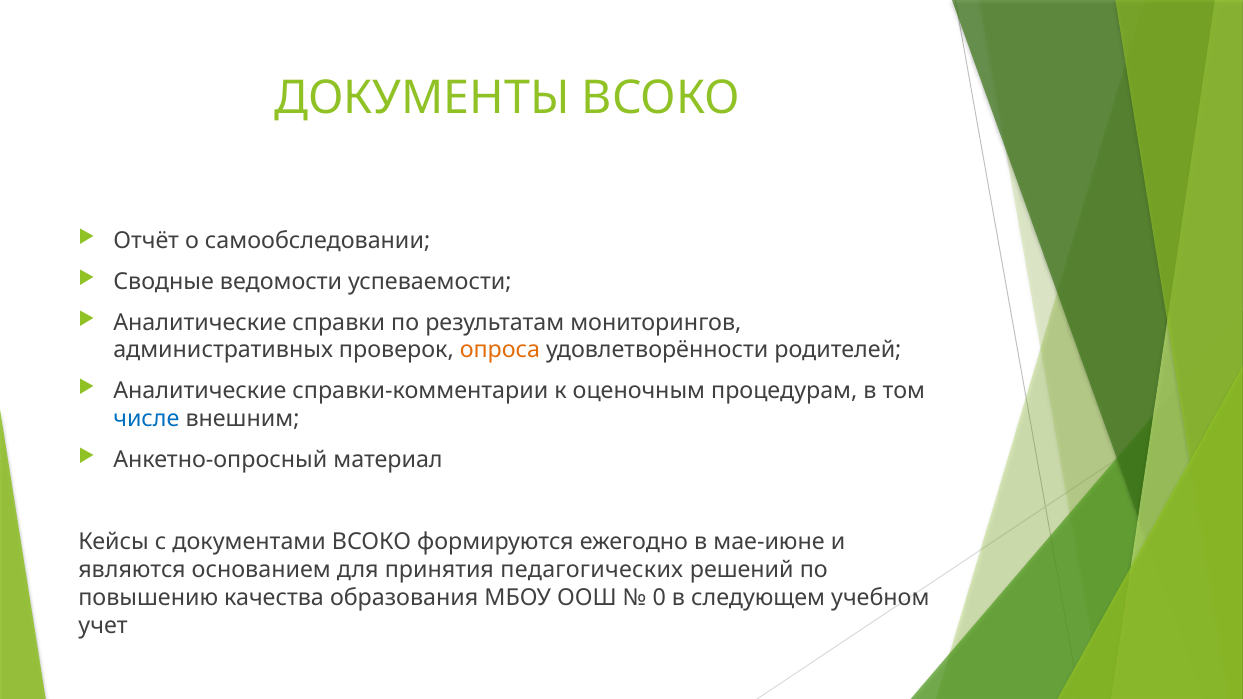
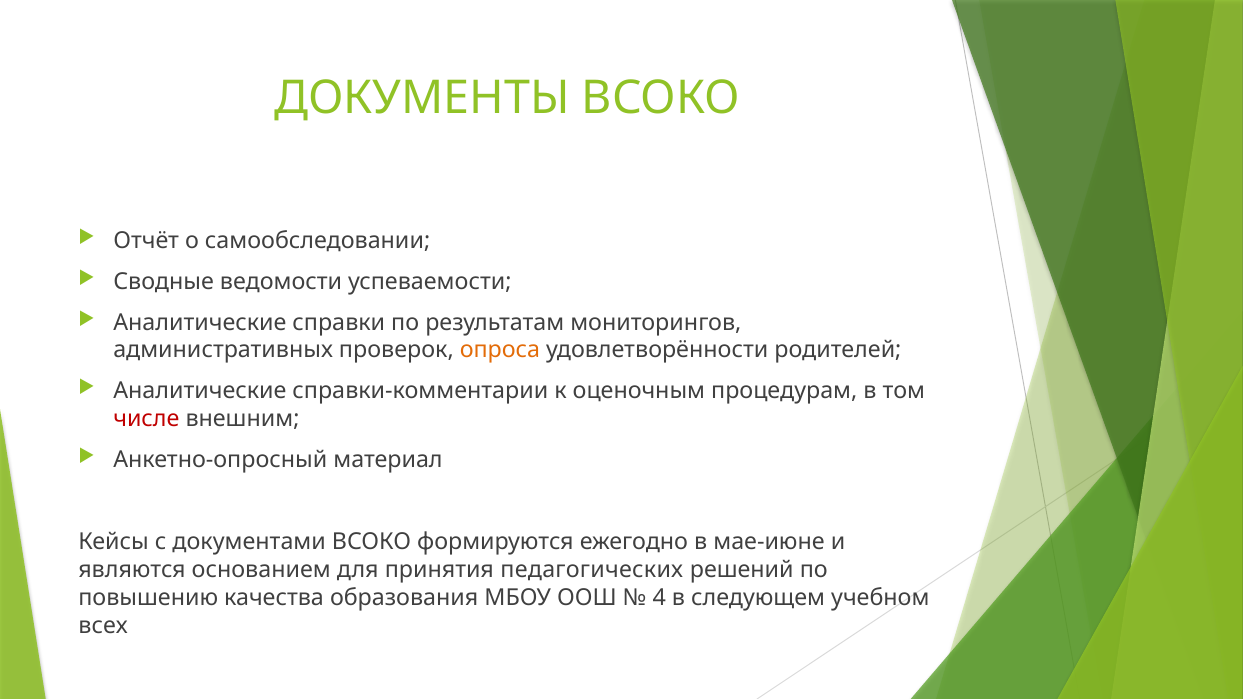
числе colour: blue -> red
0: 0 -> 4
учет: учет -> всех
